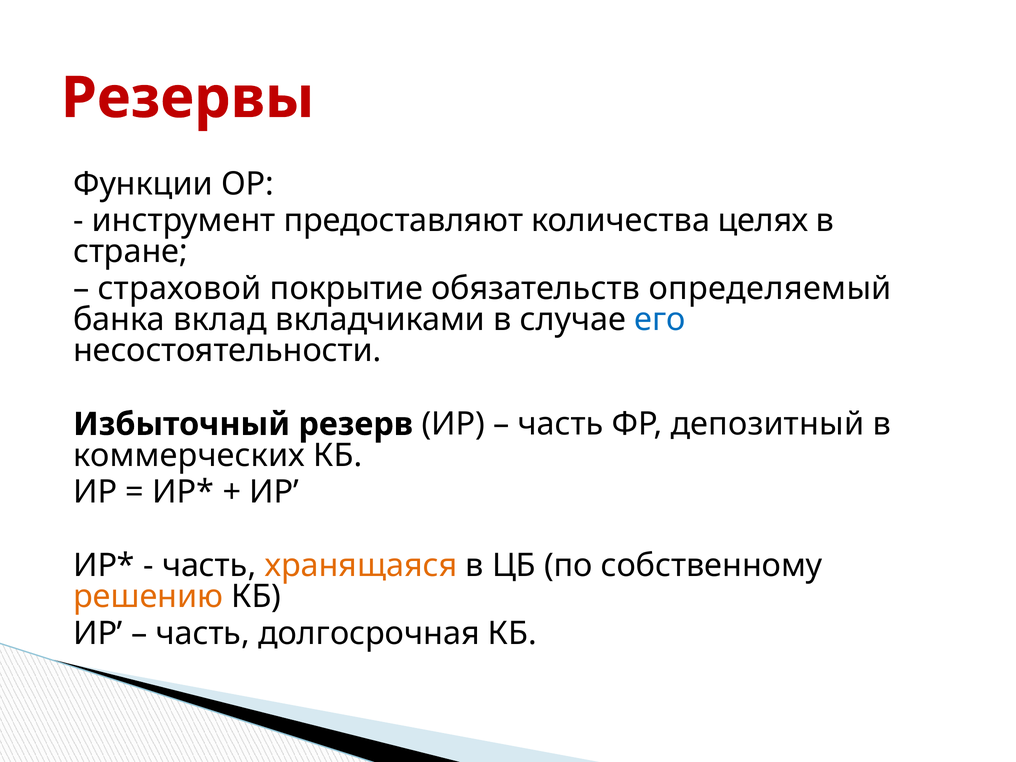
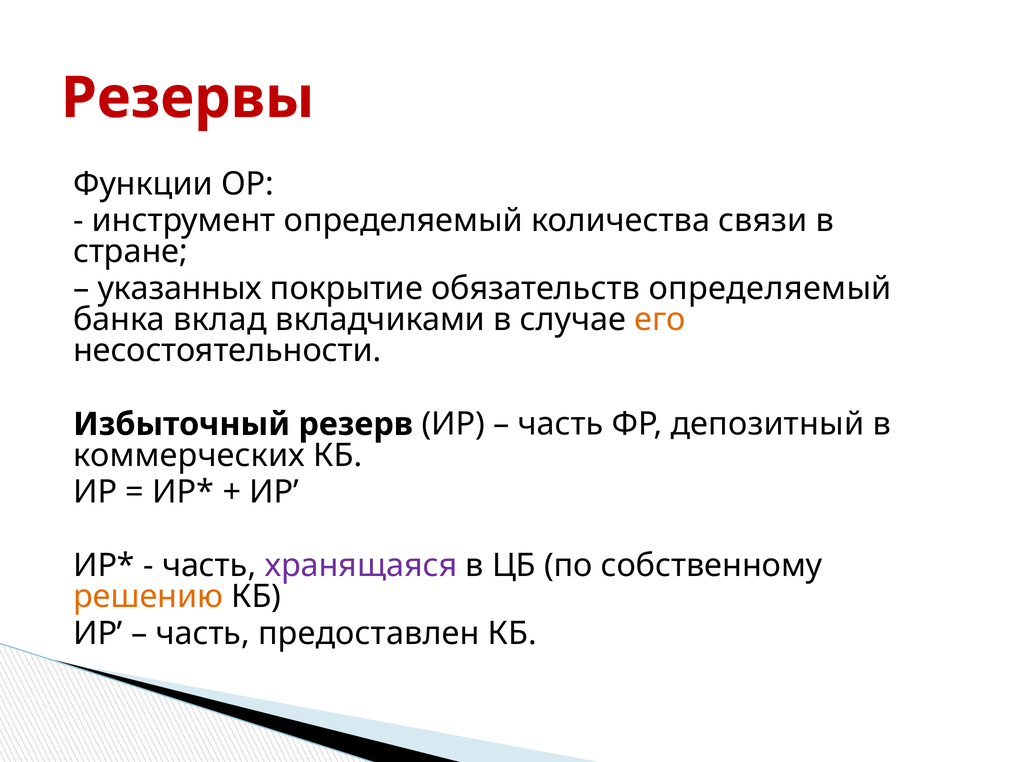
инструмент предоставляют: предоставляют -> определяемый
целях: целях -> связи
страховой: страховой -> указанных
его colour: blue -> orange
хранящаяся colour: orange -> purple
долгосрочная: долгосрочная -> предоставлен
